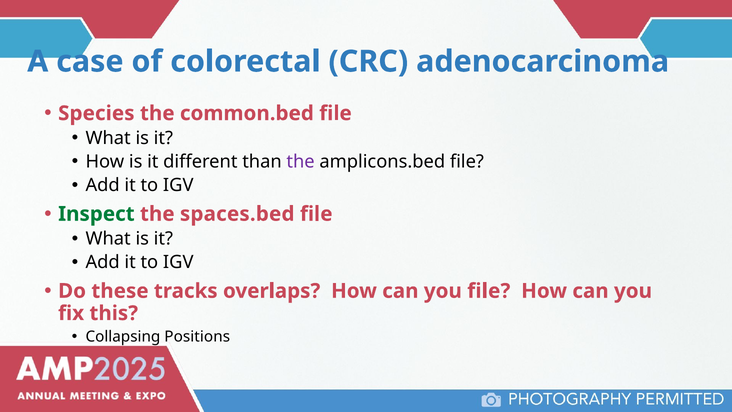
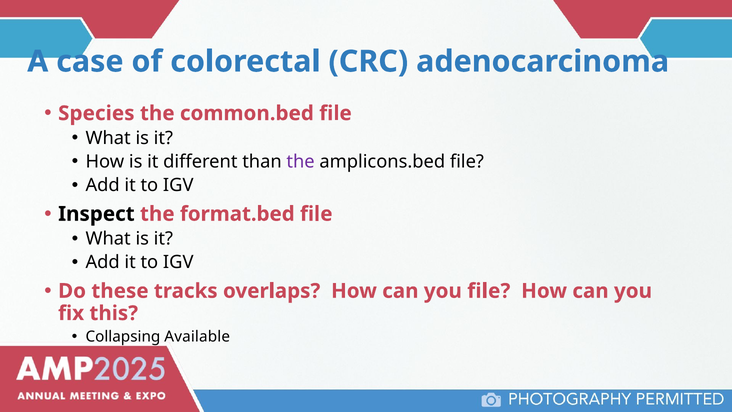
Inspect colour: green -> black
spaces.bed: spaces.bed -> format.bed
Positions: Positions -> Available
